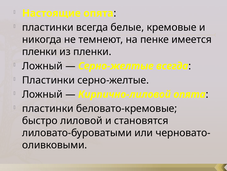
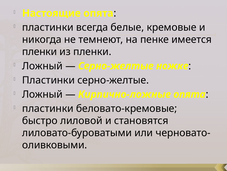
Серно-желтые всегда: всегда -> ножке
Кирпично-лиловой: Кирпично-лиловой -> Кирпично-ложные
